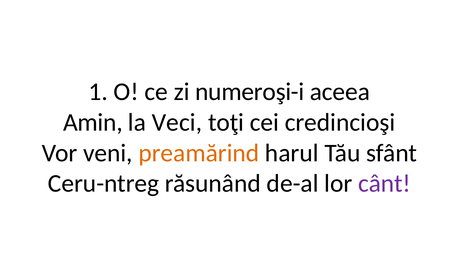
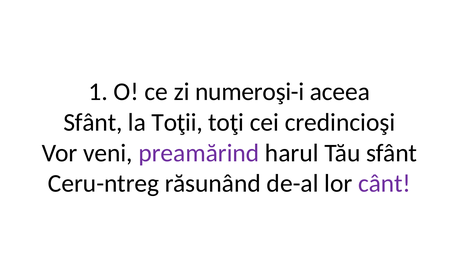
Amin at (93, 122): Amin -> Sfânt
Veci: Veci -> Toţii
preamărind colour: orange -> purple
